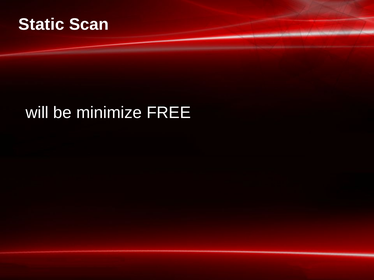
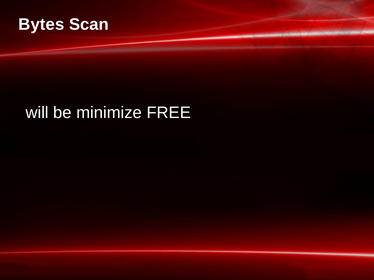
Static: Static -> Bytes
